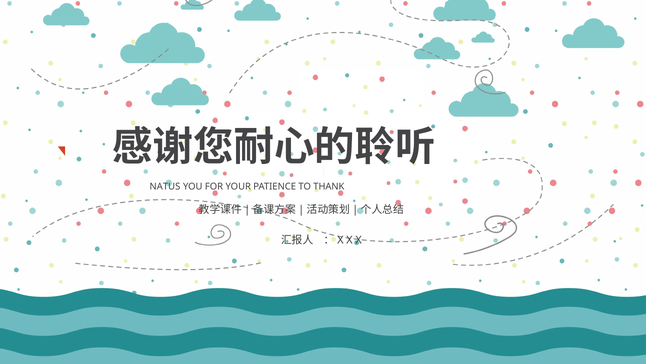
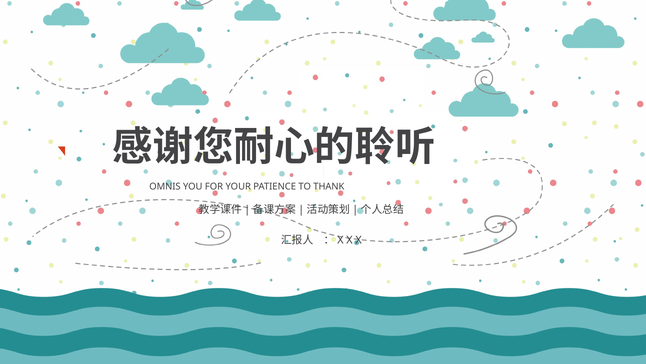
NATUS: NATUS -> OMNIS
